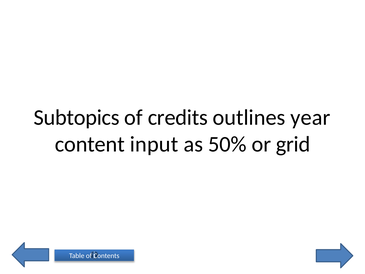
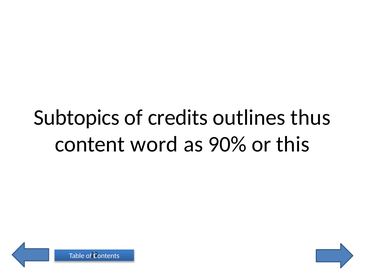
year: year -> thus
input: input -> word
50%: 50% -> 90%
grid: grid -> this
